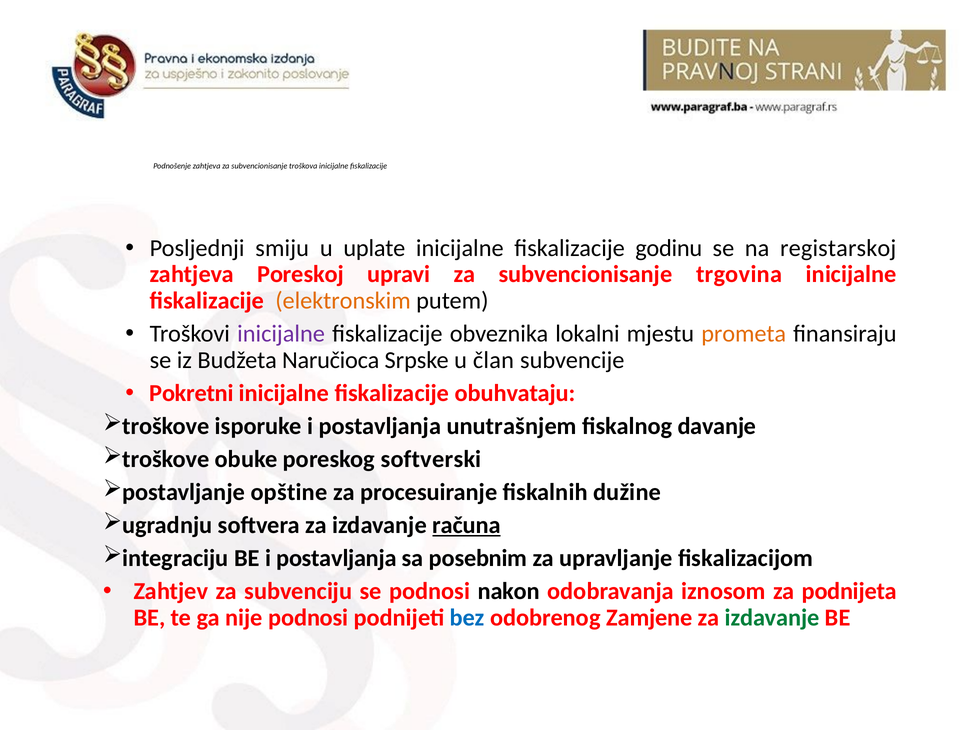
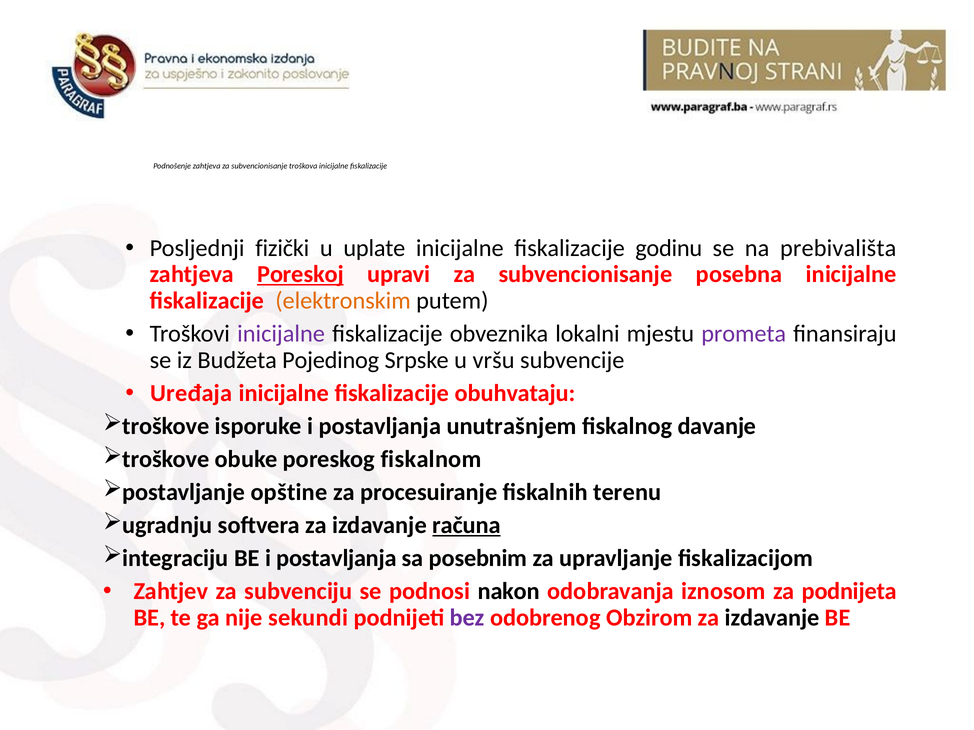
smiju: smiju -> fizički
registarskoj: registarskoj -> prebivališta
Poreskoj underline: none -> present
trgovina: trgovina -> posebna
prometa colour: orange -> purple
Naručioca: Naručioca -> Pojedinog
član: član -> vršu
Pokretni: Pokretni -> Uređaja
softverski: softverski -> fiskalnom
dužine: dužine -> terenu
nije podnosi: podnosi -> sekundi
bez colour: blue -> purple
Zamjene: Zamjene -> Obzirom
izdavanje at (772, 618) colour: green -> black
